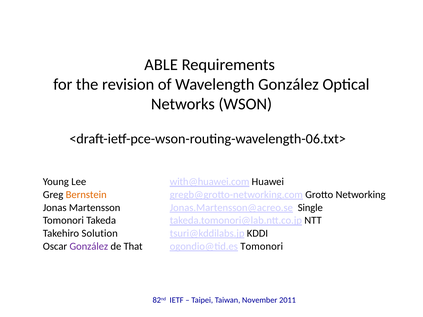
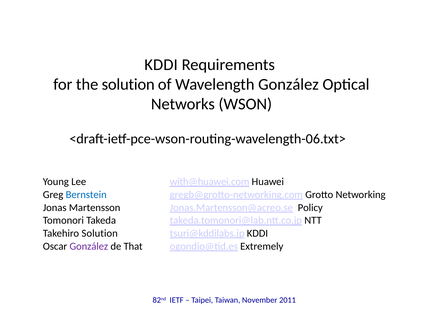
ABLE at (161, 65): ABLE -> KDDI
the revision: revision -> solution
Bernstein colour: orange -> blue
Single: Single -> Policy
ogondio@tid.es Tomonori: Tomonori -> Extremely
